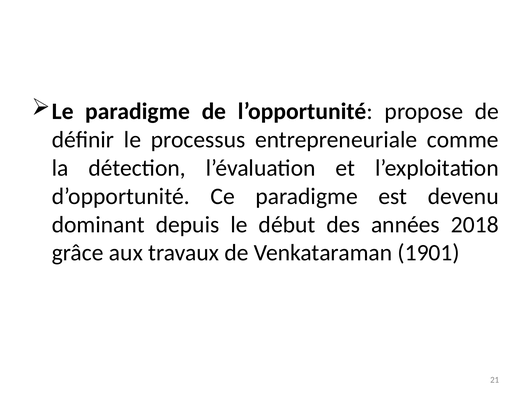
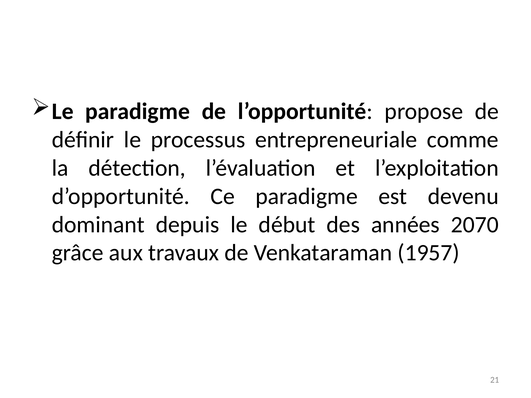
2018: 2018 -> 2070
1901: 1901 -> 1957
